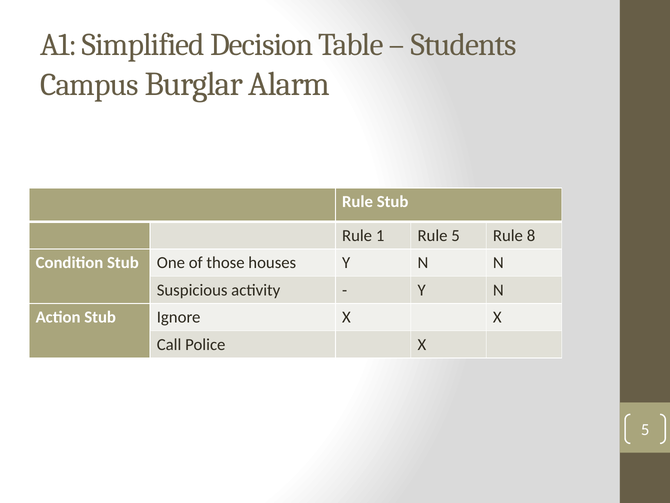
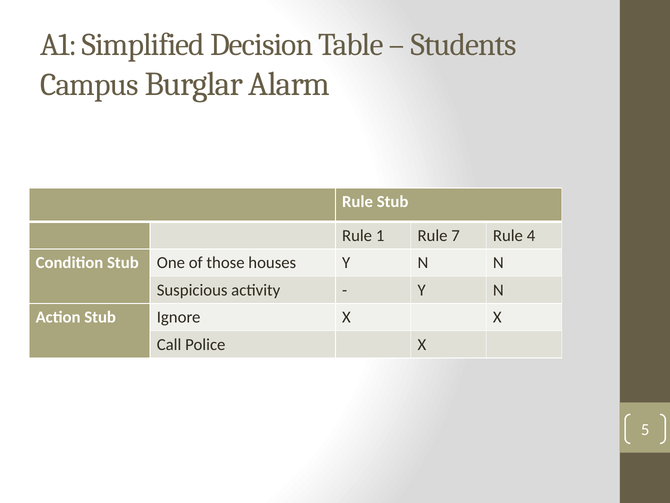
Rule 5: 5 -> 7
8: 8 -> 4
